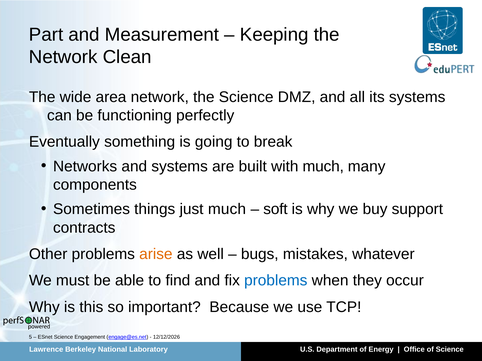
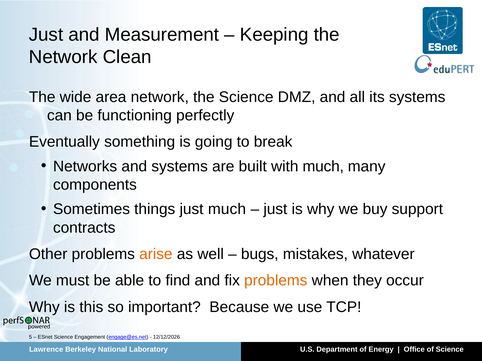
Part at (46, 35): Part -> Just
soft at (275, 209): soft -> just
problems at (276, 281) colour: blue -> orange
